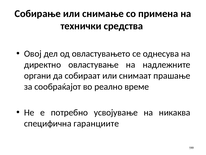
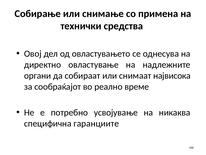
прашање: прашање -> највисока
